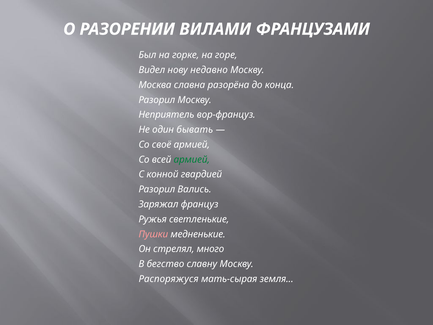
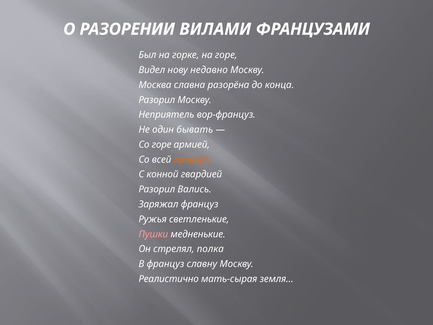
Со своё: своё -> горе
армией at (192, 159) colour: green -> orange
много: много -> полка
В бегство: бегство -> француз
Распоряжуся: Распоряжуся -> Реалистично
